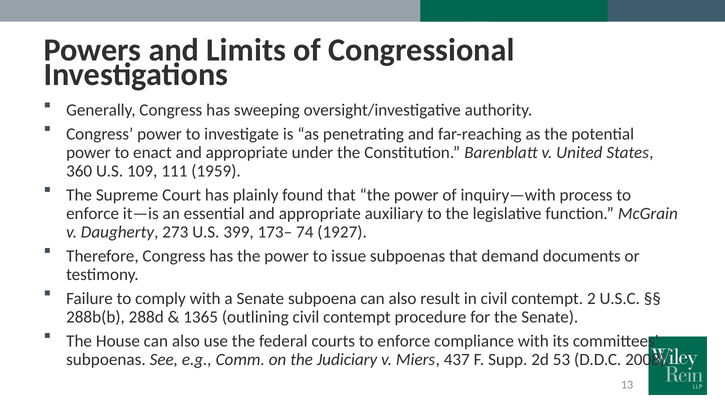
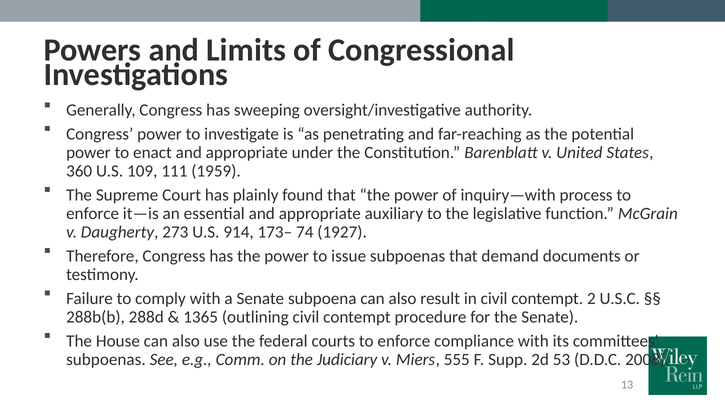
399: 399 -> 914
437: 437 -> 555
